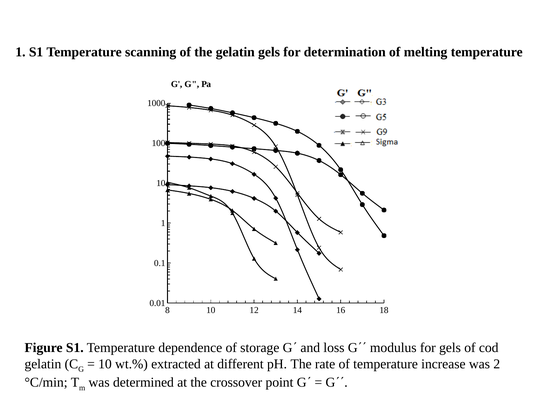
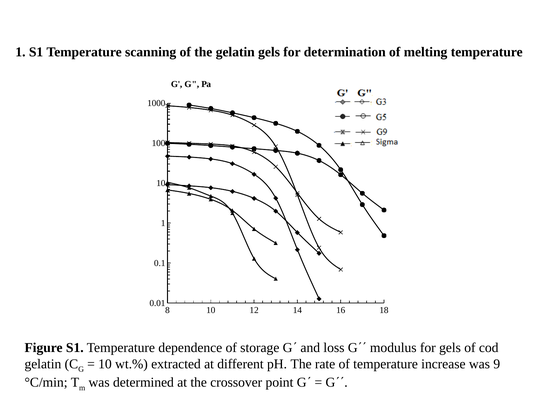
2: 2 -> 9
